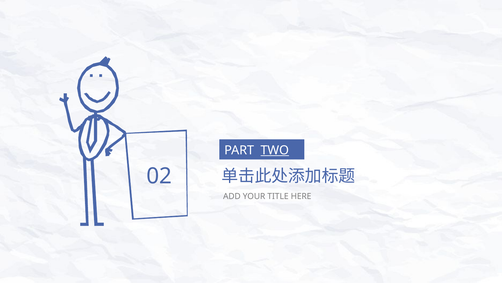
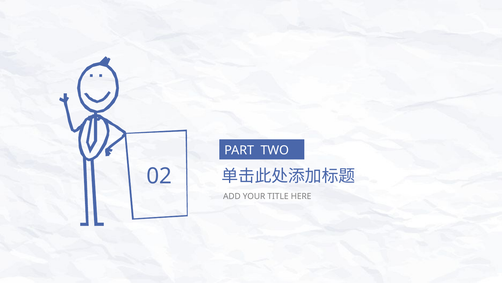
TWO underline: present -> none
